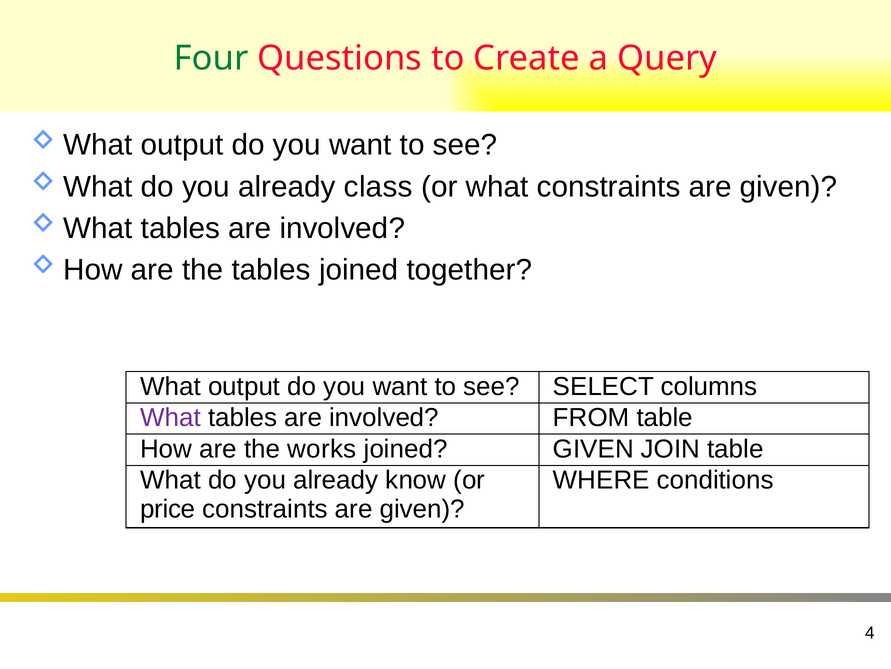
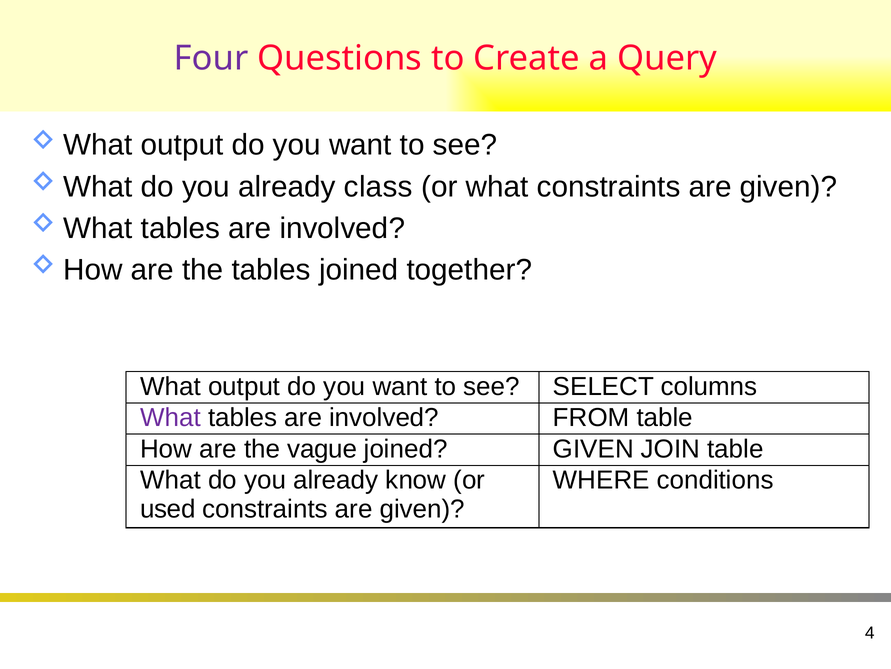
Four colour: green -> purple
works: works -> vague
price: price -> used
